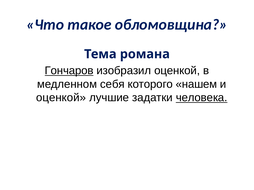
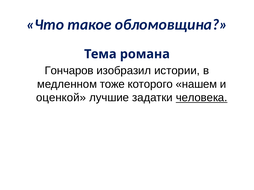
Гончаров underline: present -> none
изобразил оценкой: оценкой -> истории
себя: себя -> тоже
